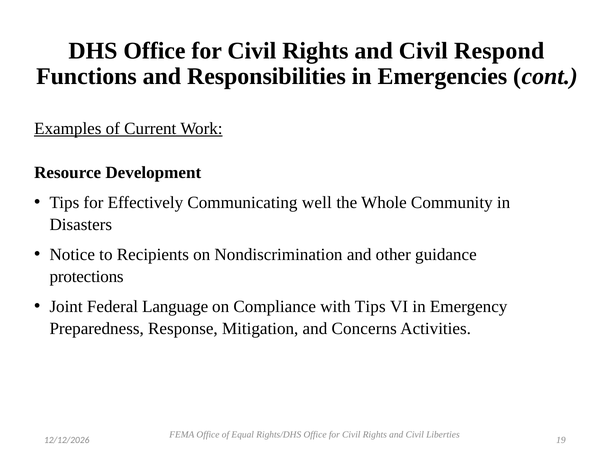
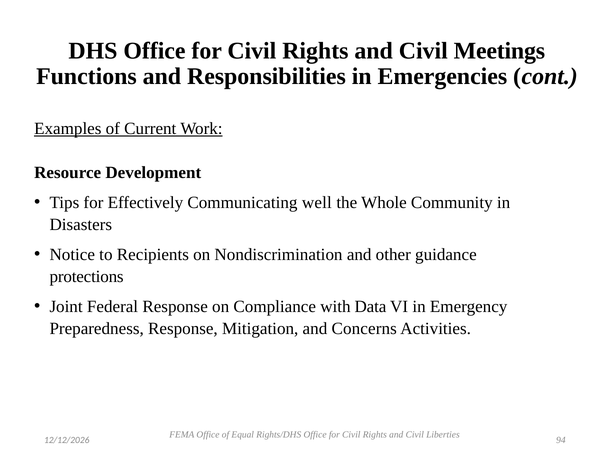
Respond: Respond -> Meetings
Federal Language: Language -> Response
with Tips: Tips -> Data
19: 19 -> 94
